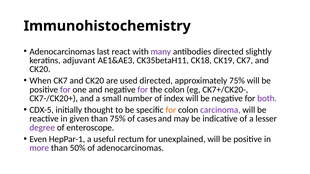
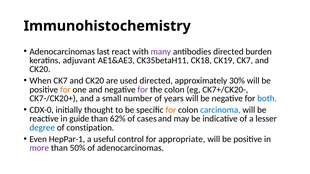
slightly: slightly -> burden
approximately 75%: 75% -> 30%
for at (65, 90) colour: purple -> orange
index: index -> years
both colour: purple -> blue
CDX-5: CDX-5 -> CDX-0
carcinoma colour: purple -> blue
given: given -> guide
than 75%: 75% -> 62%
degree colour: purple -> blue
enteroscope: enteroscope -> constipation
rectum: rectum -> control
unexplained: unexplained -> appropriate
